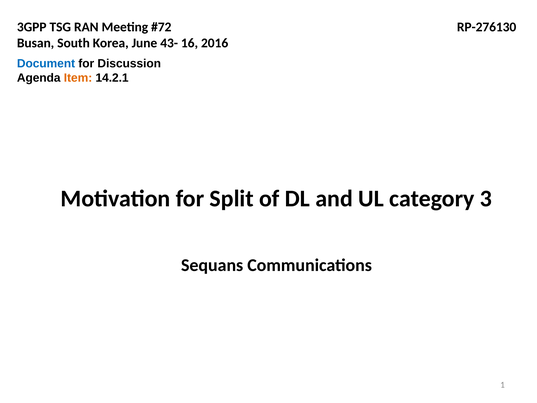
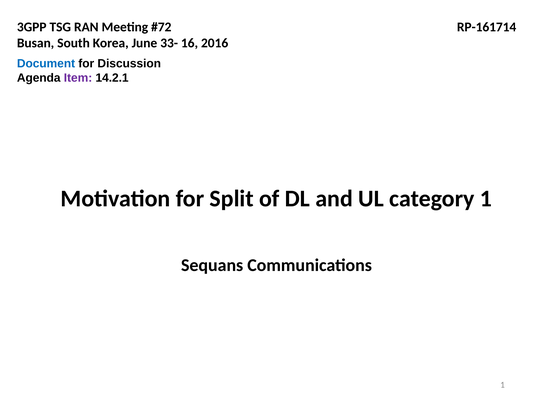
RP-276130: RP-276130 -> RP-161714
43-: 43- -> 33-
Item colour: orange -> purple
category 3: 3 -> 1
